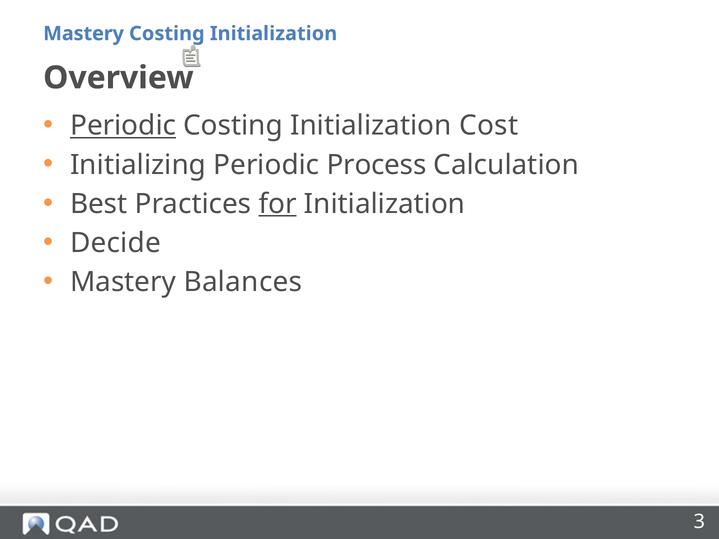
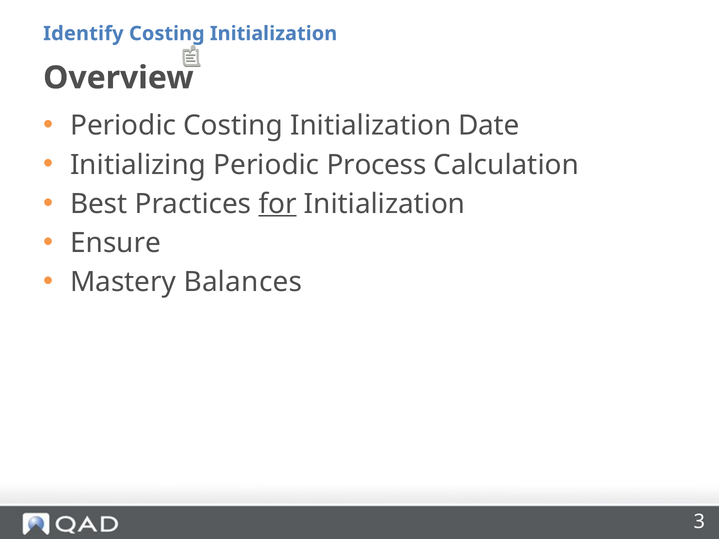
Mastery at (84, 34): Mastery -> Identify
Periodic at (123, 126) underline: present -> none
Cost: Cost -> Date
Decide: Decide -> Ensure
